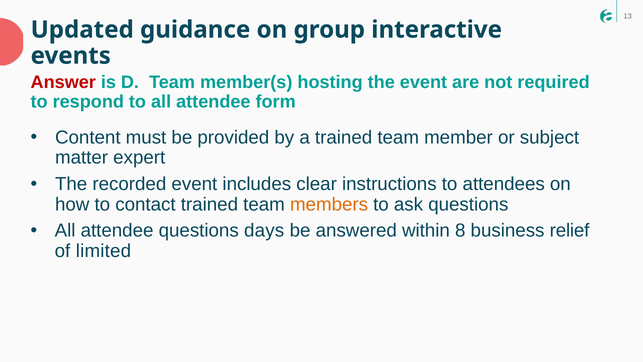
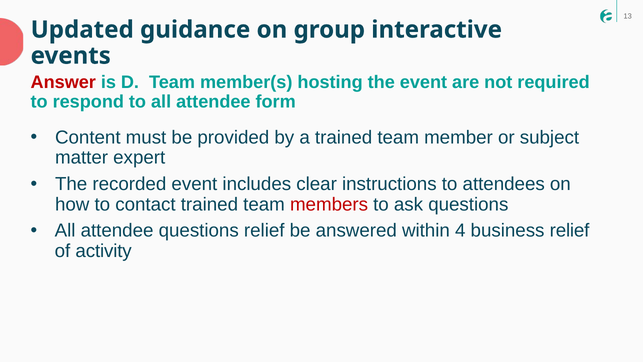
members colour: orange -> red
questions days: days -> relief
8: 8 -> 4
limited: limited -> activity
